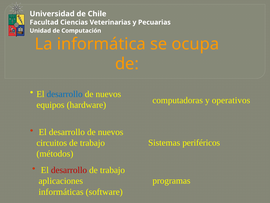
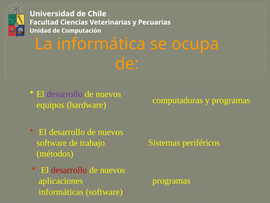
desarrollo at (65, 94) colour: blue -> purple
y operativos: operativos -> programas
circuitos at (52, 143): circuitos -> software
trabajo at (112, 170): trabajo -> nuevos
